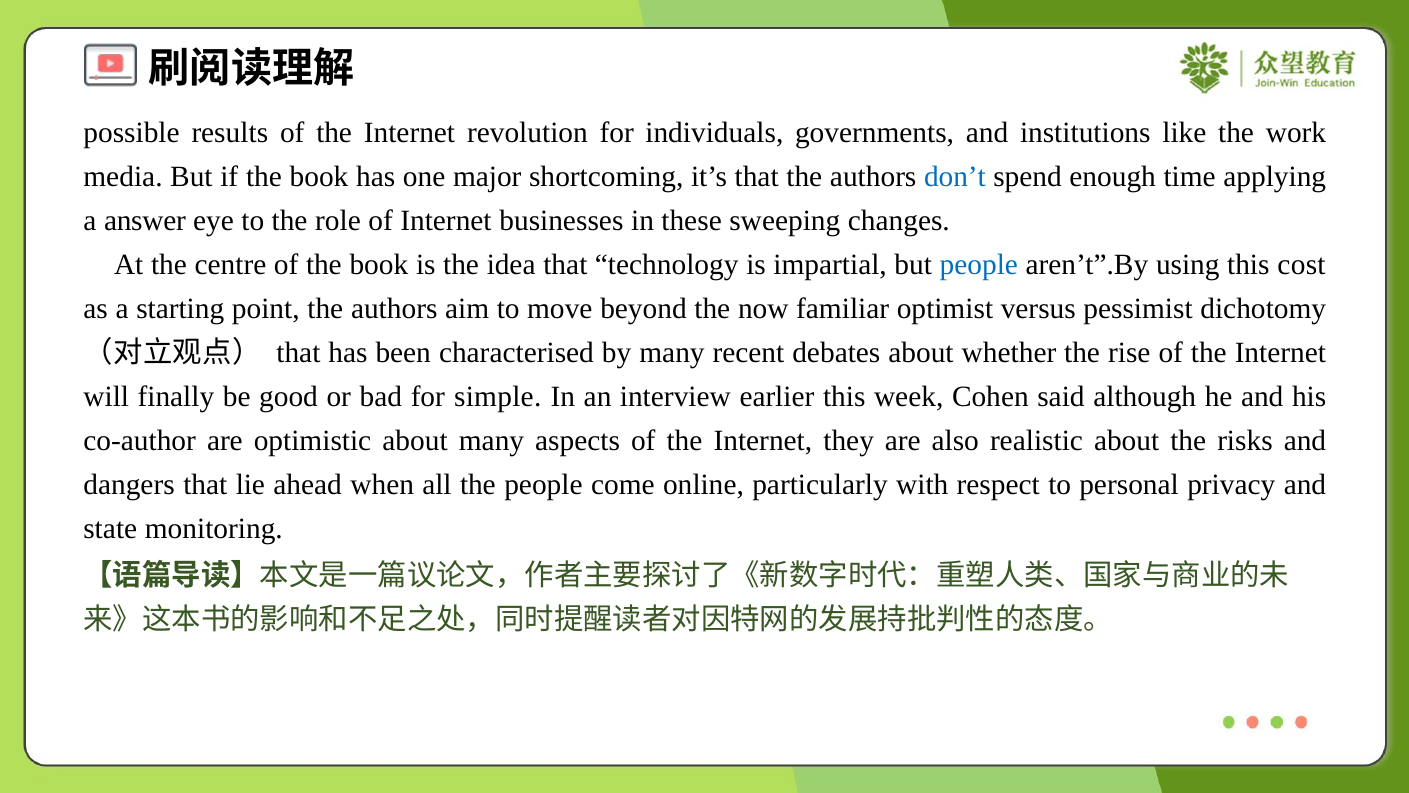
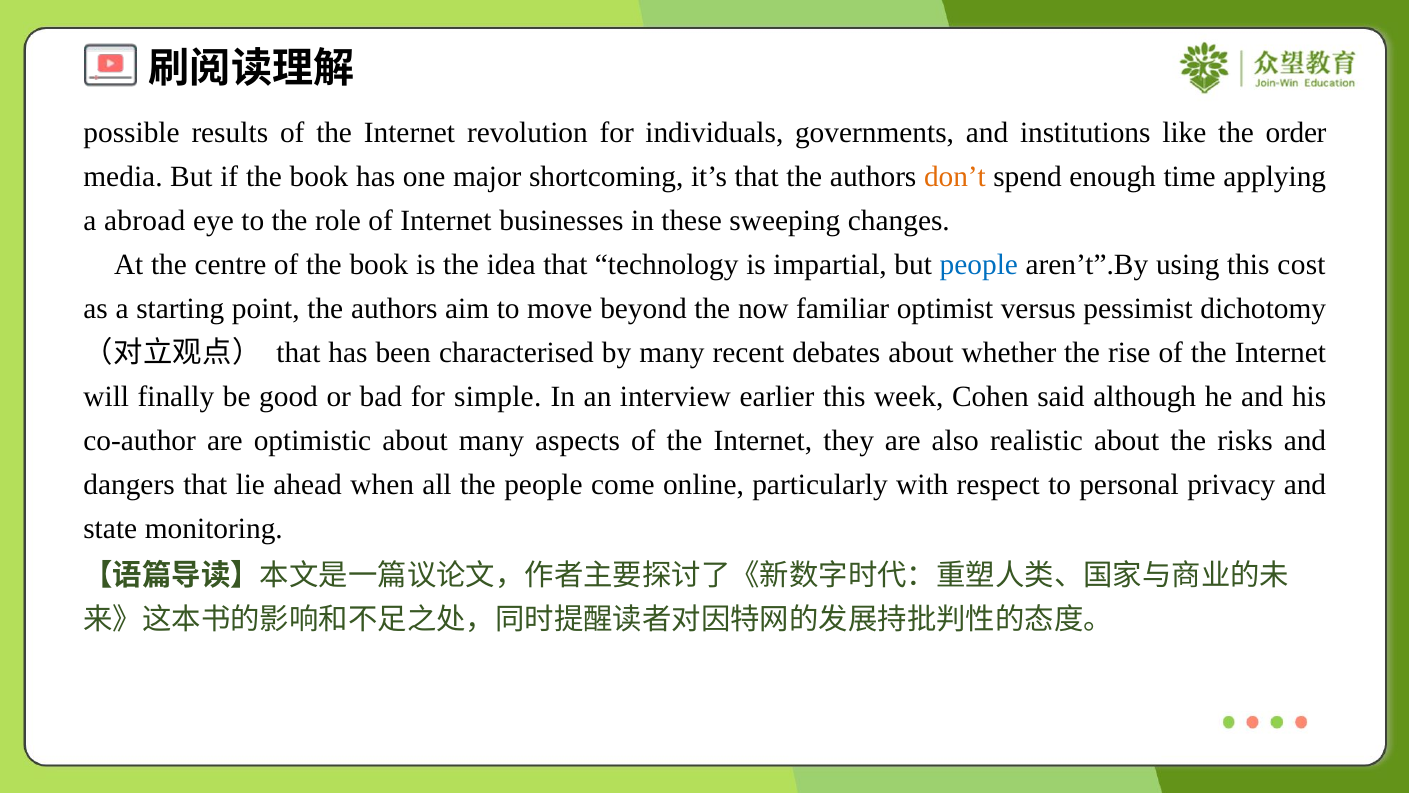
work: work -> order
don’t colour: blue -> orange
answer: answer -> abroad
